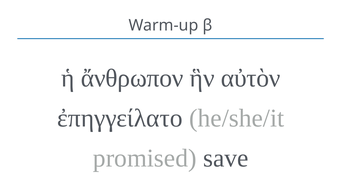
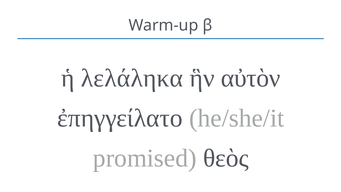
ἄνθρωπον: ἄνθρωπον -> λελάληκα
save: save -> θεὸς
